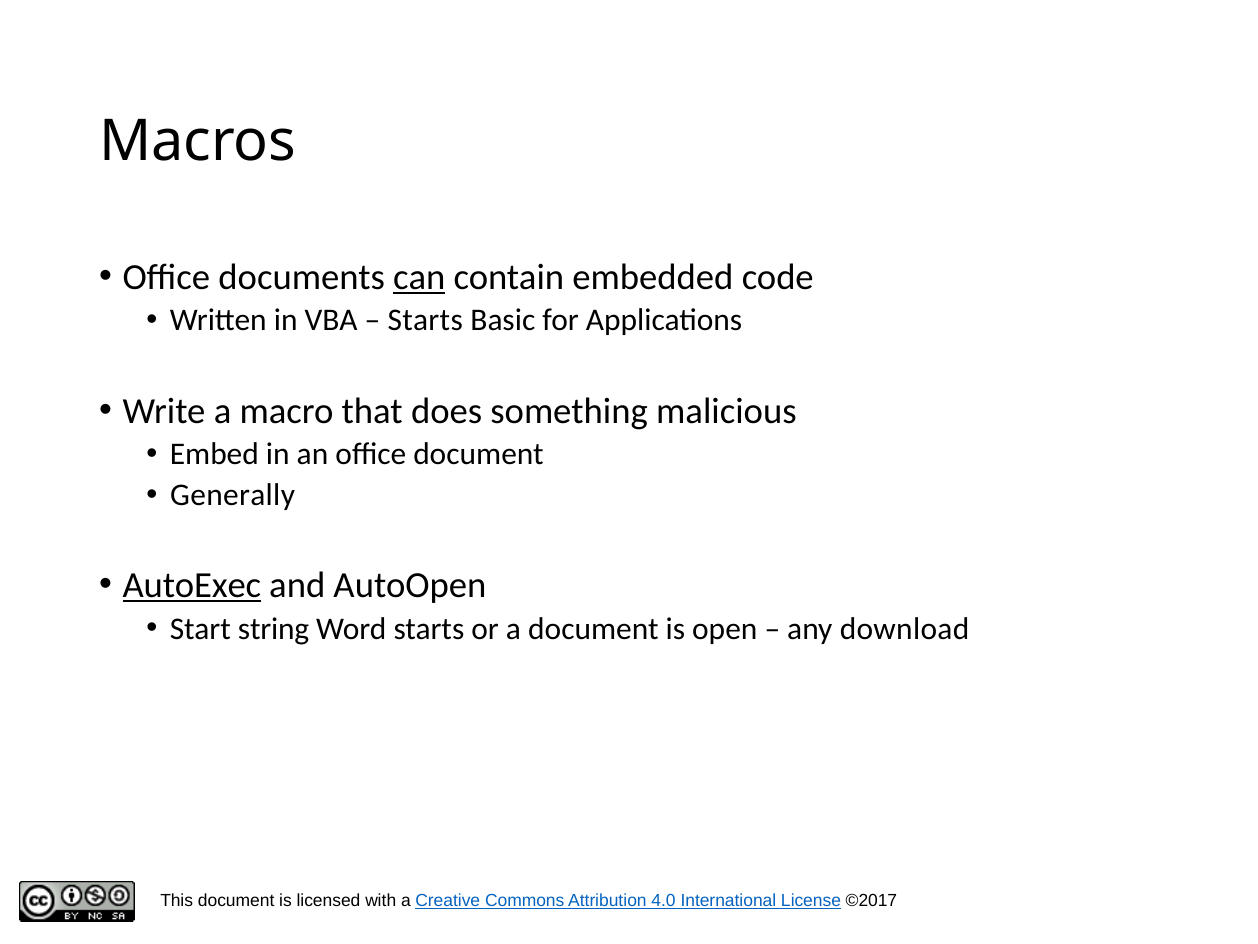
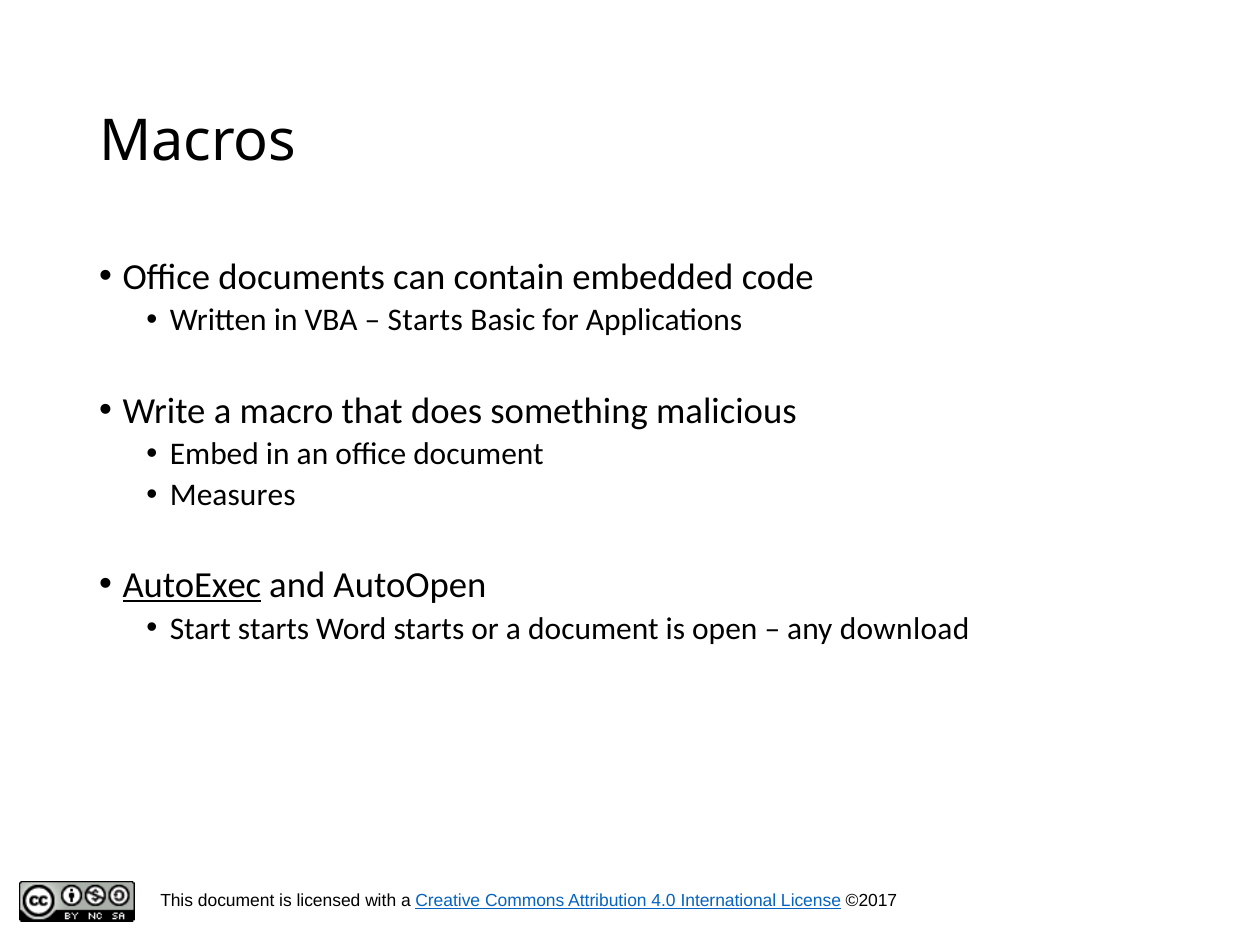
can underline: present -> none
Generally: Generally -> Measures
Start string: string -> starts
